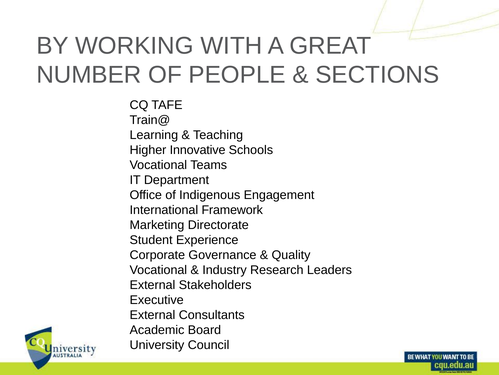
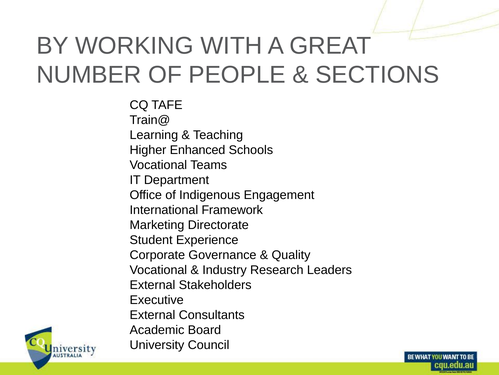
Innovative: Innovative -> Enhanced
